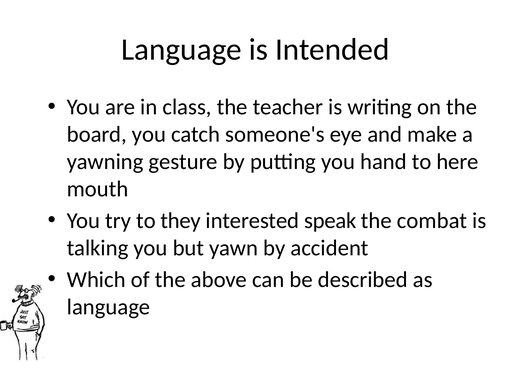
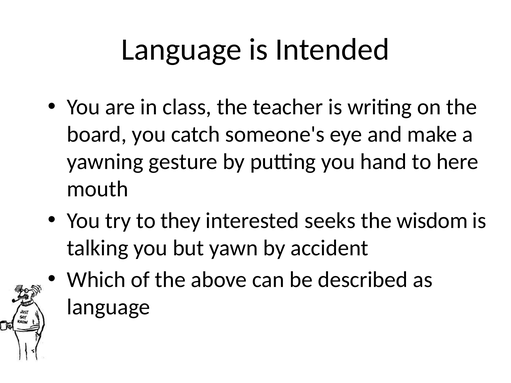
speak: speak -> seeks
combat: combat -> wisdom
